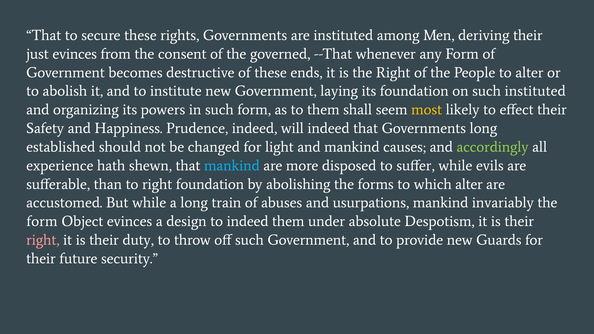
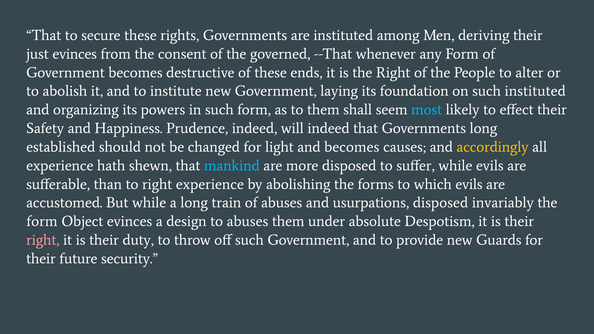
most colour: yellow -> light blue
and mankind: mankind -> becomes
accordingly colour: light green -> yellow
right foundation: foundation -> experience
which alter: alter -> evils
usurpations mankind: mankind -> disposed
to indeed: indeed -> abuses
